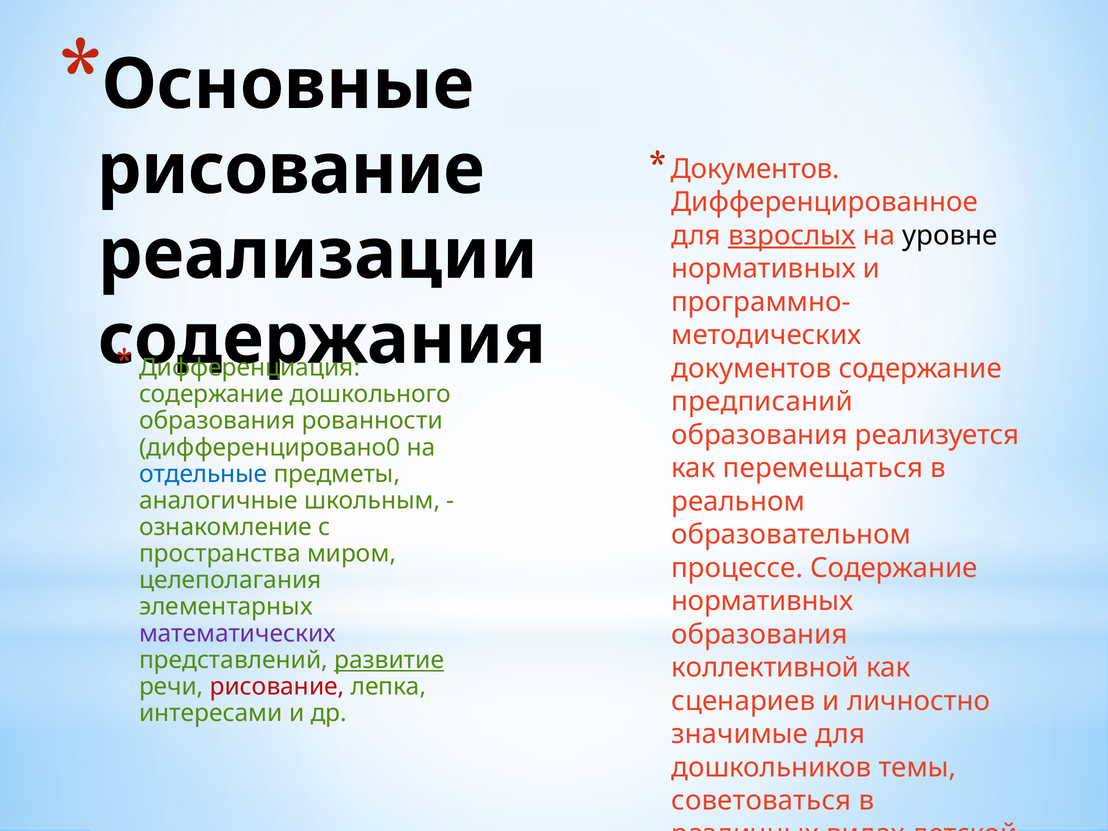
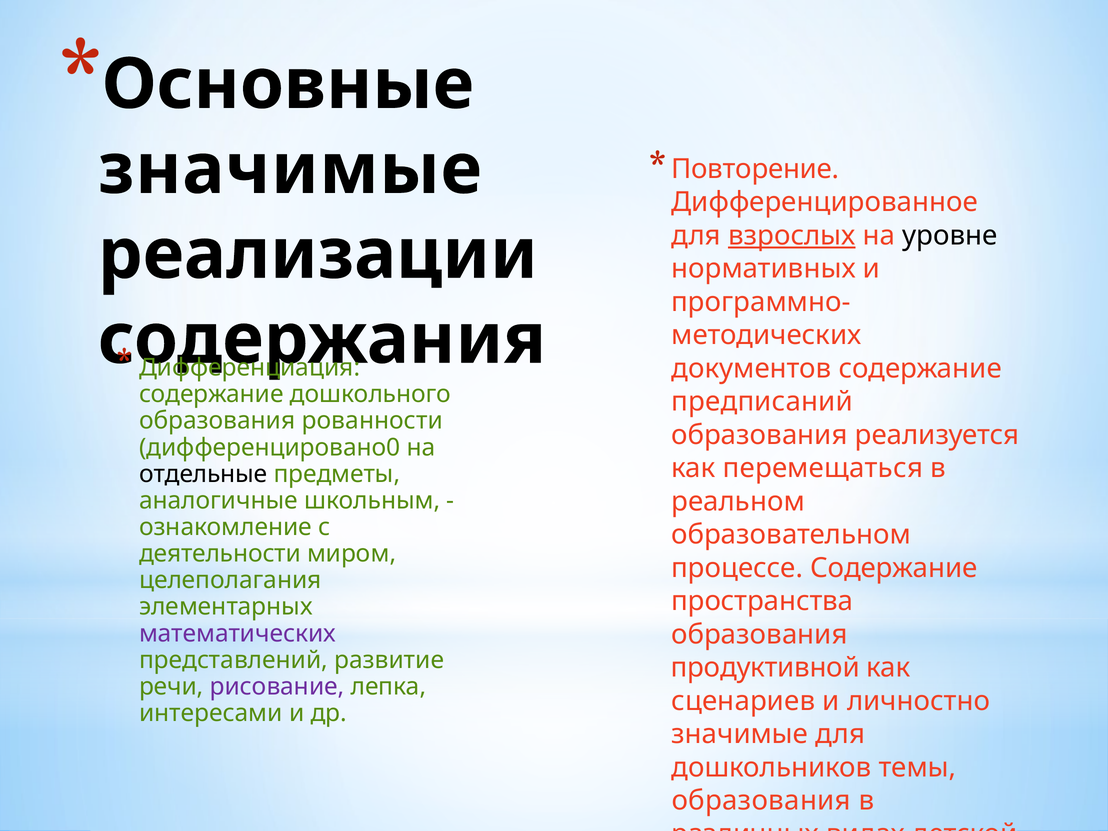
Документов at (755, 169): Документов -> Повторение
рисование at (291, 170): рисование -> значимые
отдельные colour: blue -> black
пространства at (220, 554): пространства -> деятельности
нормативных at (762, 601): нормативных -> пространства
развитие underline: present -> none
коллективной: коллективной -> продуктивной
рисование at (277, 687) colour: red -> purple
советоваться at (761, 801): советоваться -> образования
